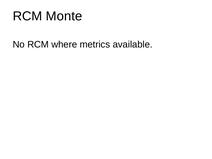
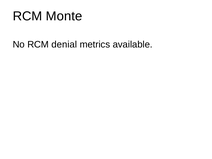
where: where -> denial
